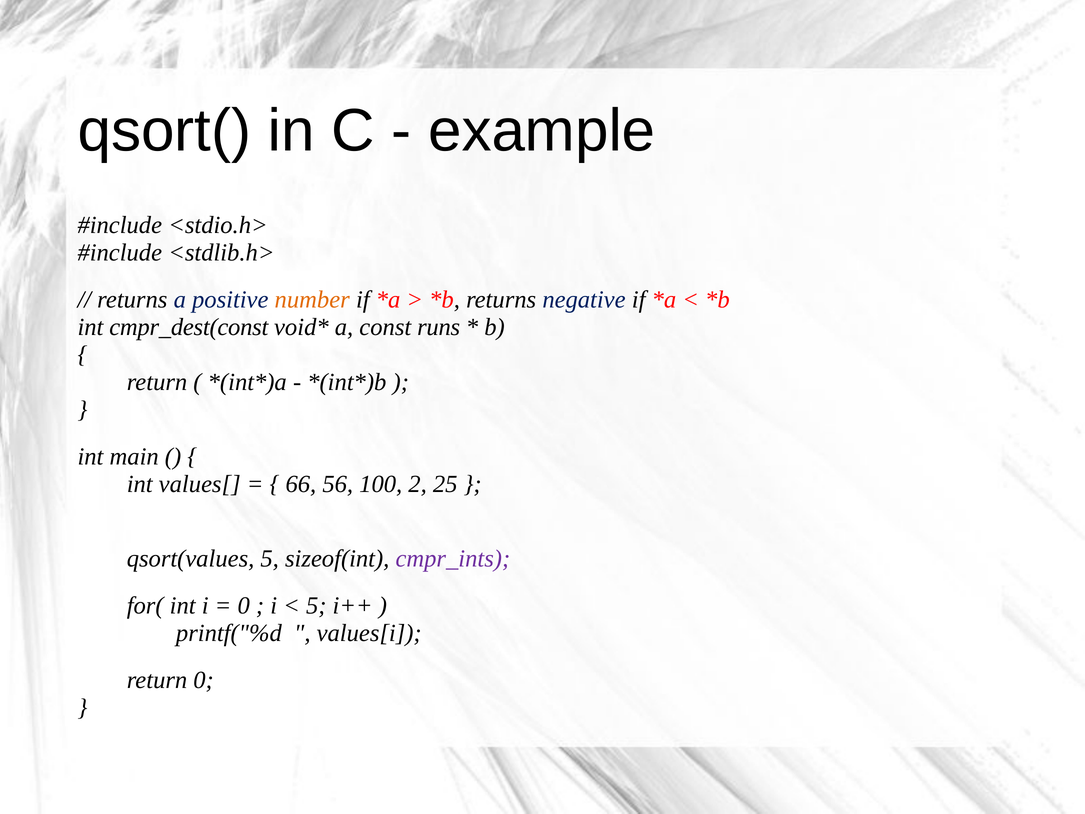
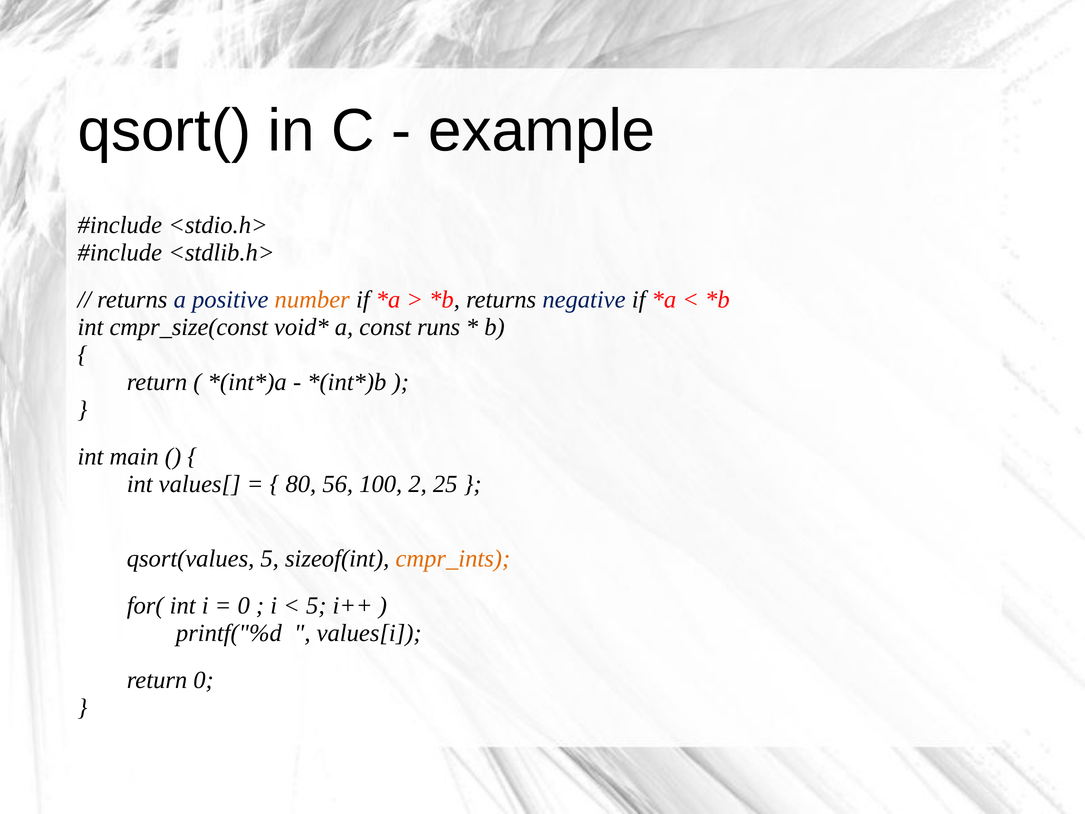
cmpr_dest(const: cmpr_dest(const -> cmpr_size(const
66: 66 -> 80
cmpr_ints colour: purple -> orange
